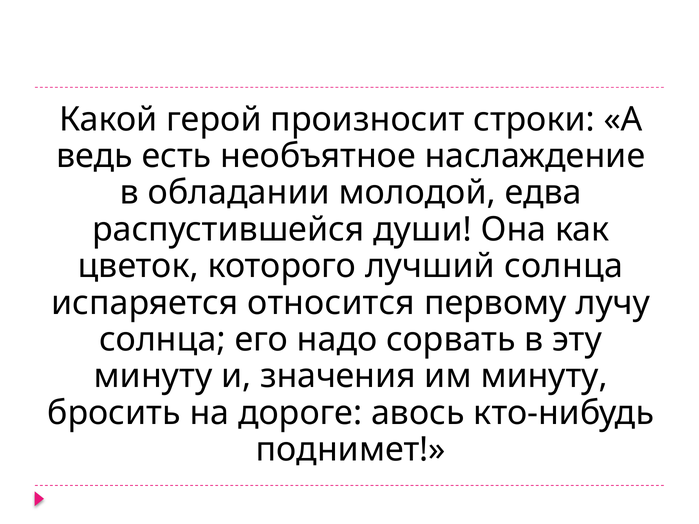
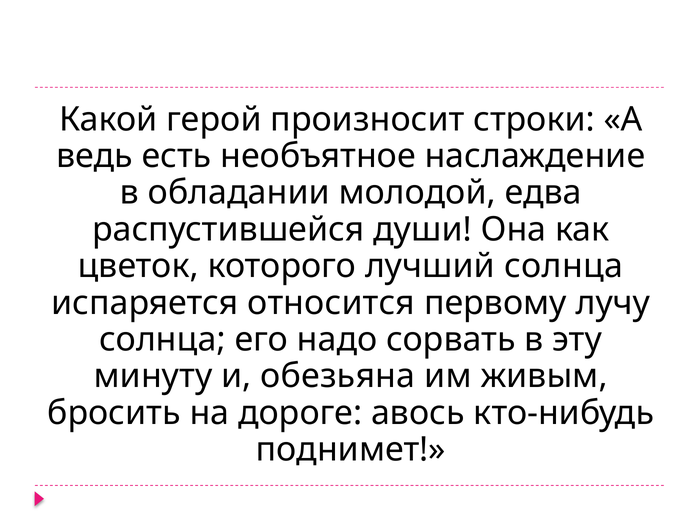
значения: значения -> обезьяна
им минуту: минуту -> живым
